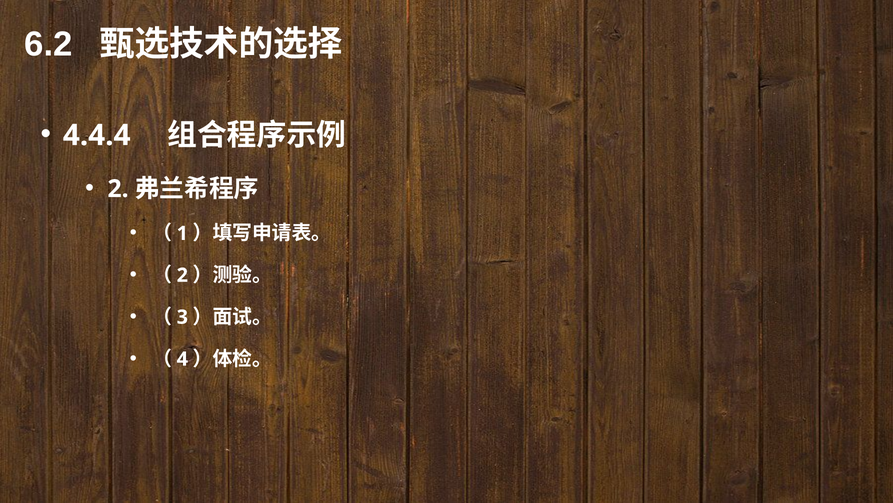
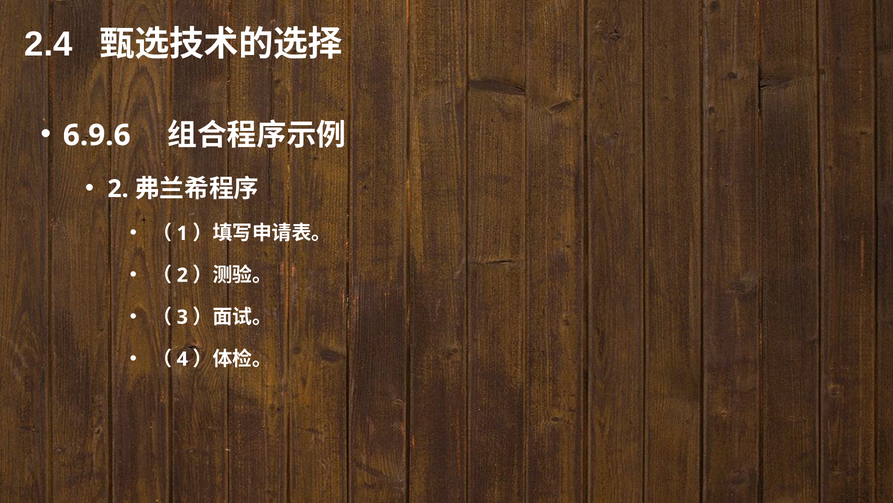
6.2: 6.2 -> 2.4
4.4.4: 4.4.4 -> 6.9.6
